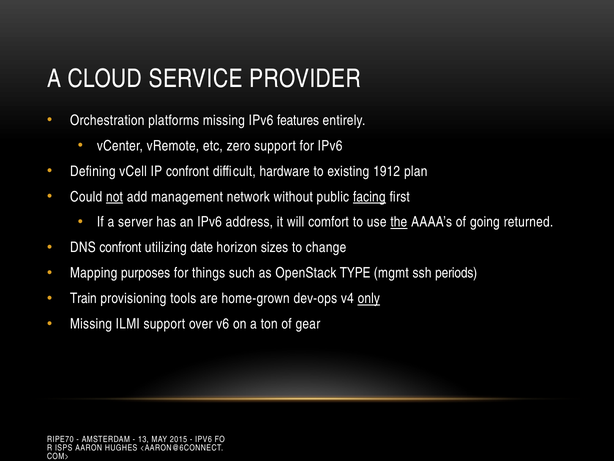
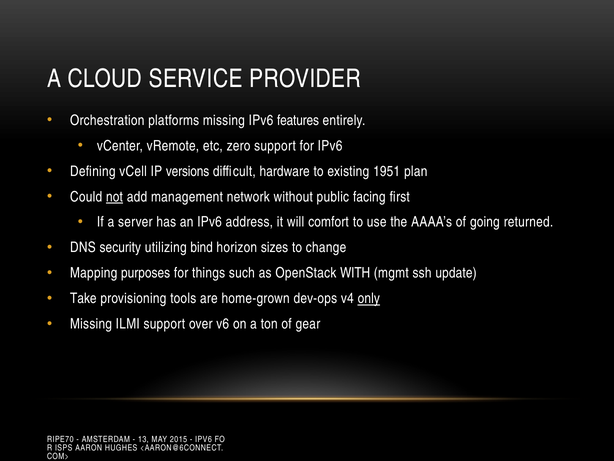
IP confront: confront -> versions
1912: 1912 -> 1951
facing underline: present -> none
the underline: present -> none
DNS confront: confront -> security
date: date -> bind
TYPE: TYPE -> WITH
periods: periods -> update
Train: Train -> Take
